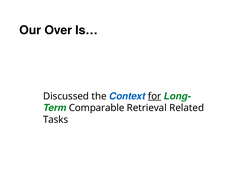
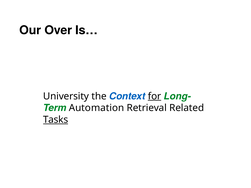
Discussed: Discussed -> University
Comparable: Comparable -> Automation
Tasks underline: none -> present
